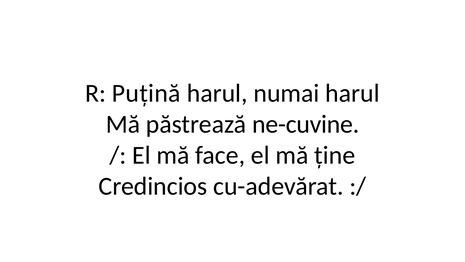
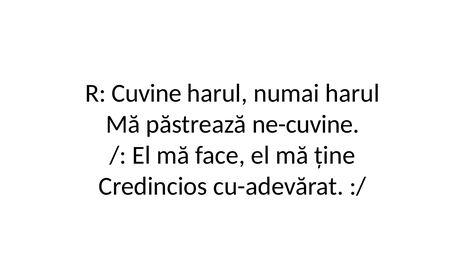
Puțină: Puțină -> Cuvine
